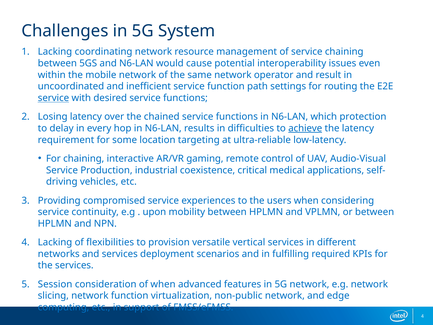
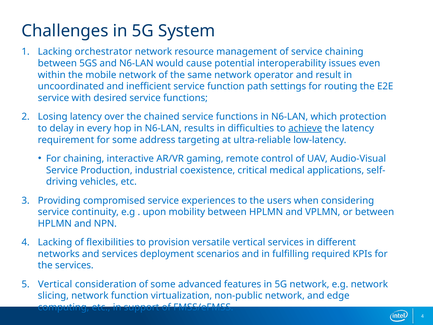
coordinating: coordinating -> orchestrator
service at (53, 98) underline: present -> none
location: location -> address
Session at (55, 284): Session -> Vertical
of when: when -> some
